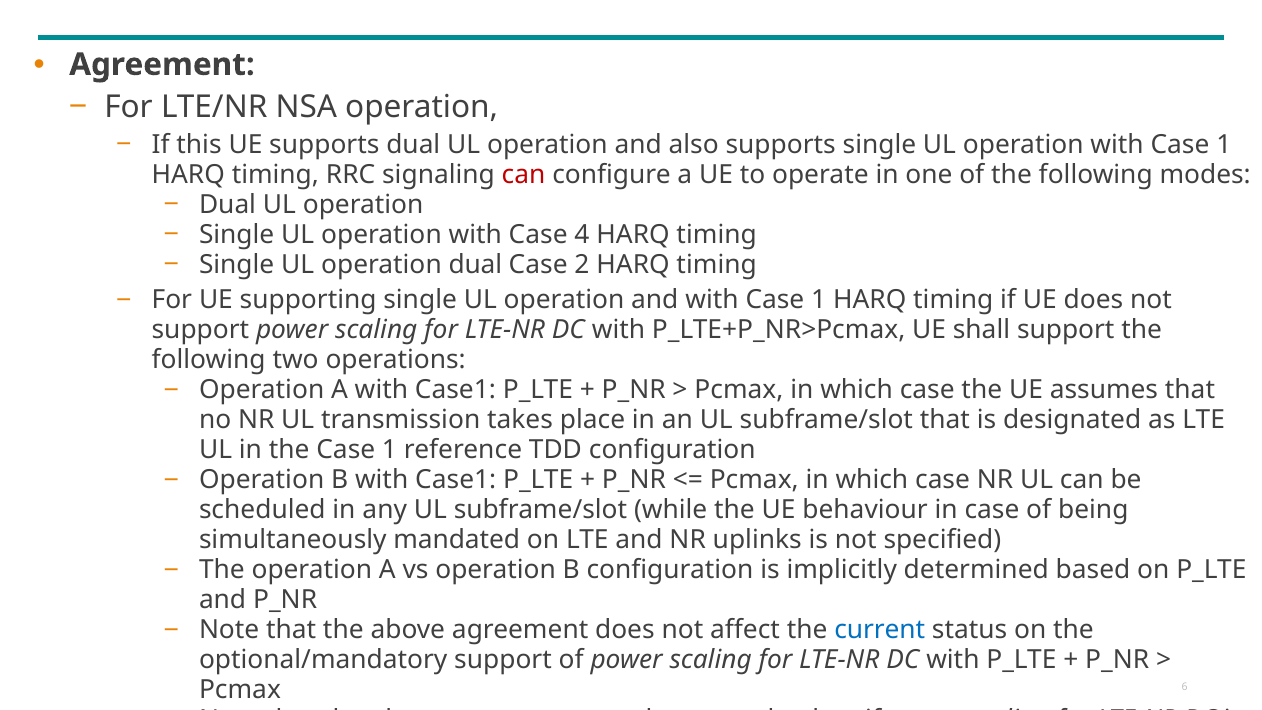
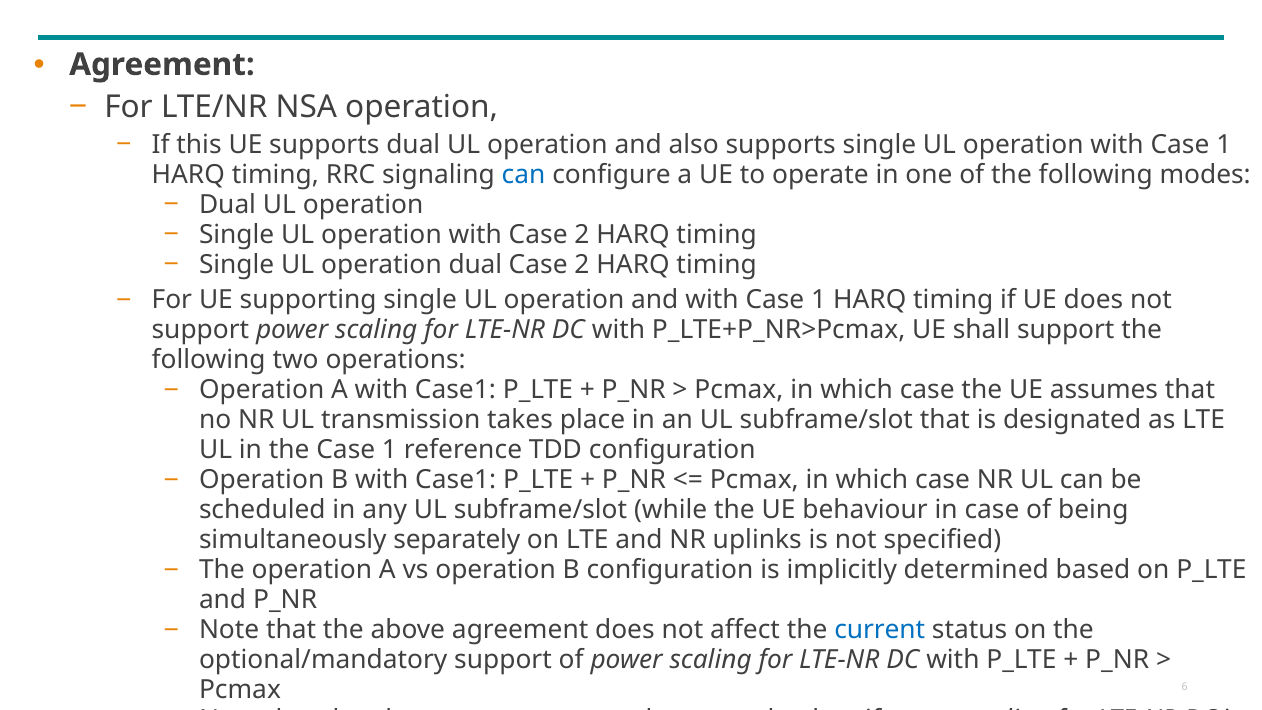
can at (524, 175) colour: red -> blue
with Case 4: 4 -> 2
simultaneously mandated: mandated -> separately
